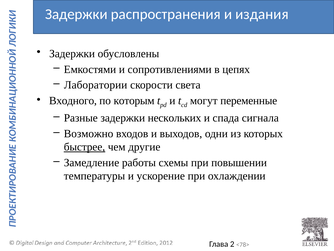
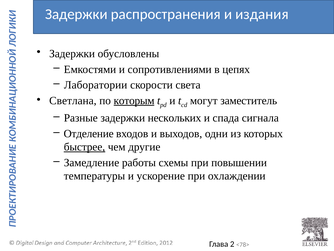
Входного: Входного -> Светлана
которым underline: none -> present
переменные: переменные -> заместитель
Возможно: Возможно -> Отделение
